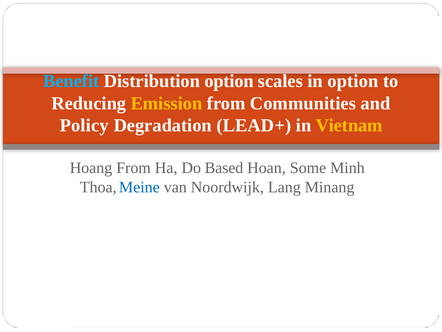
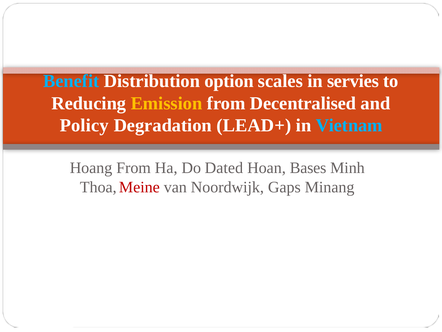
in option: option -> servies
Communities: Communities -> Decentralised
Vietnam colour: yellow -> light blue
Based: Based -> Dated
Some: Some -> Bases
Meine colour: blue -> red
Lang: Lang -> Gaps
